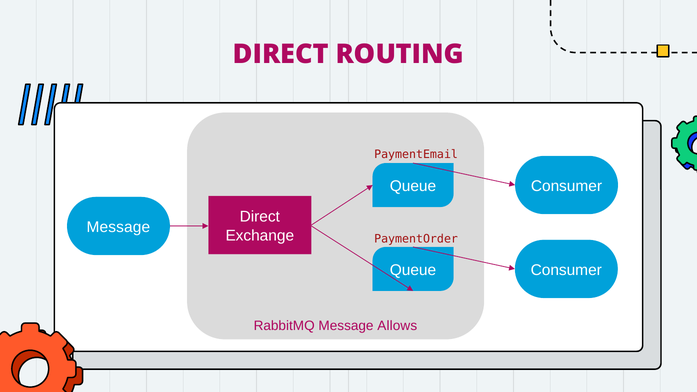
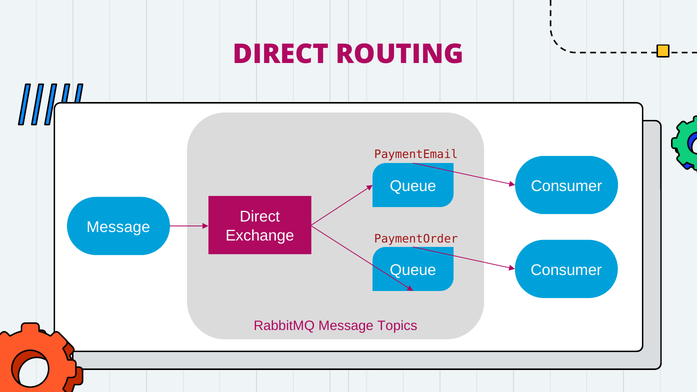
Allows: Allows -> Topics
